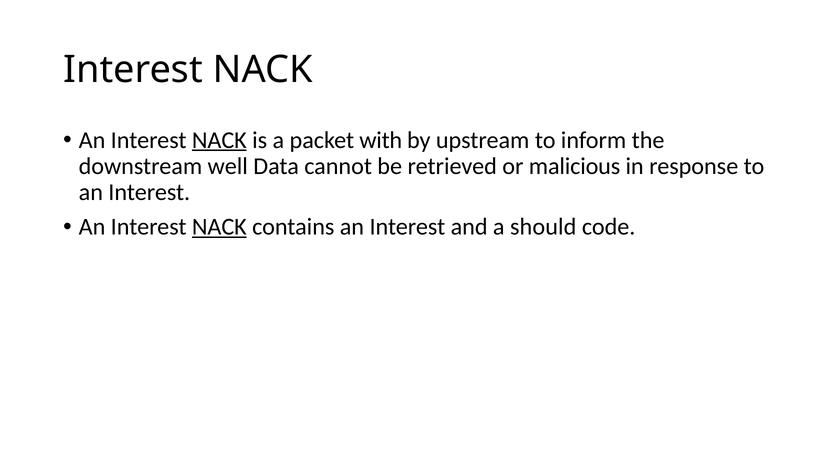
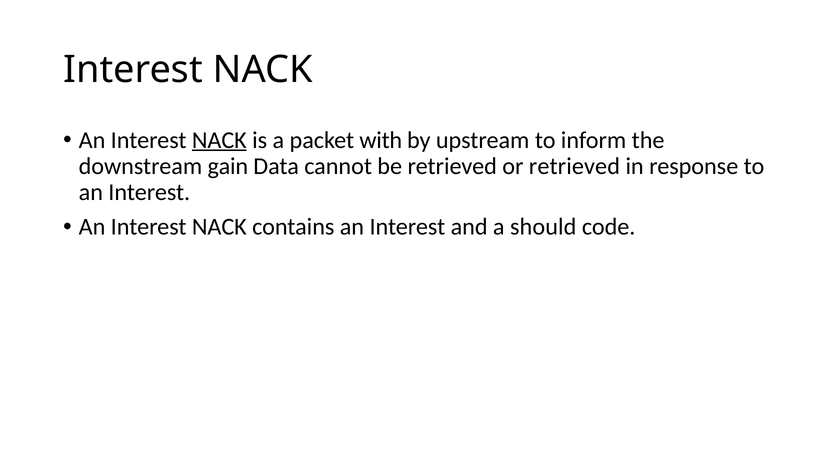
well: well -> gain
or malicious: malicious -> retrieved
NACK at (219, 227) underline: present -> none
